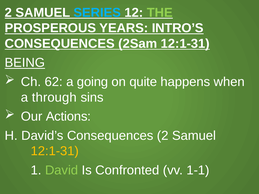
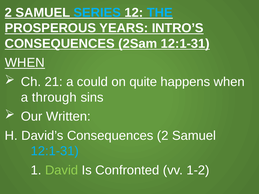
THE colour: light green -> light blue
BEING at (25, 63): BEING -> WHEN
62: 62 -> 21
going: going -> could
Actions: Actions -> Written
12:1-31 at (55, 151) colour: yellow -> light blue
1-1: 1-1 -> 1-2
